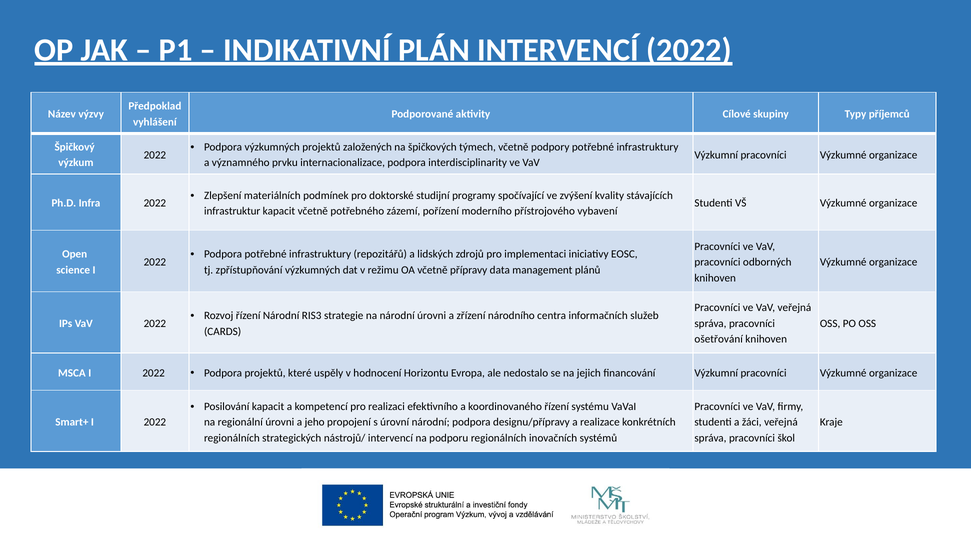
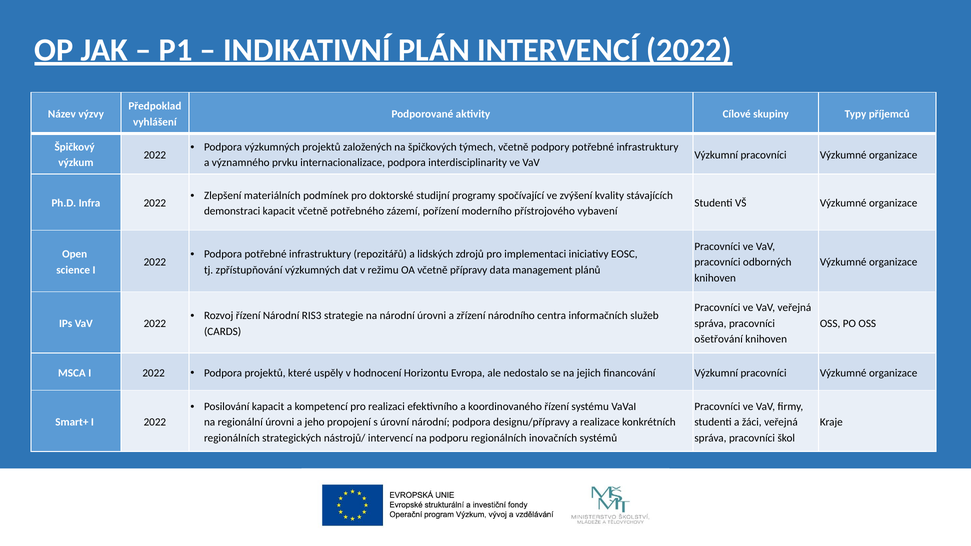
infrastruktur: infrastruktur -> demonstraci
